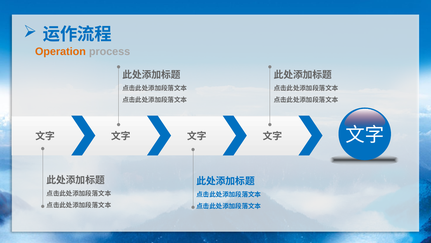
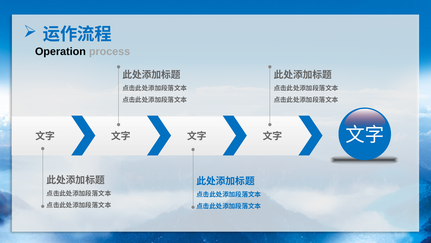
Operation colour: orange -> black
